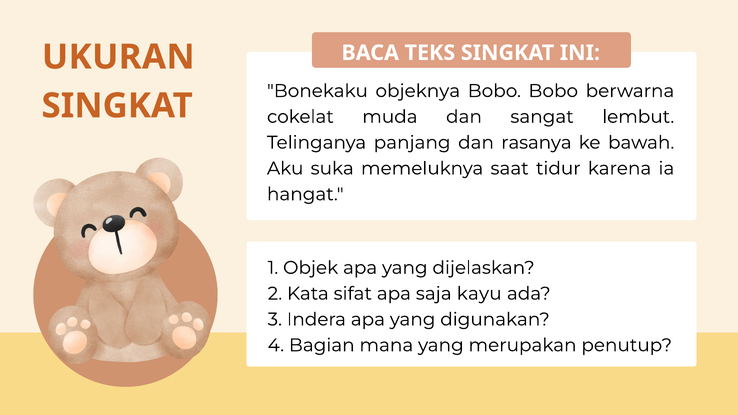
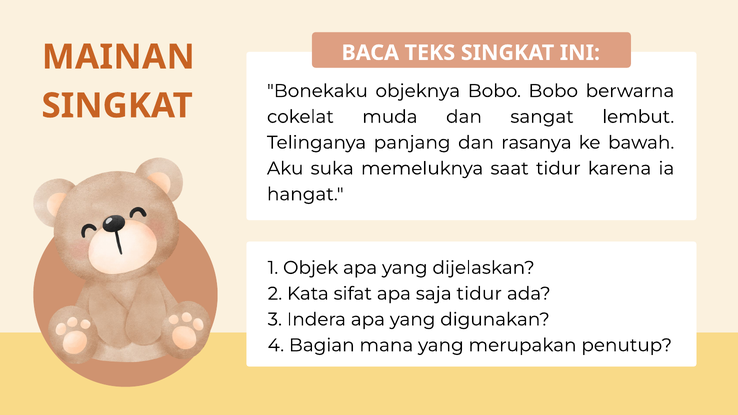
UKURAN: UKURAN -> MAINAN
saja kayu: kayu -> tidur
